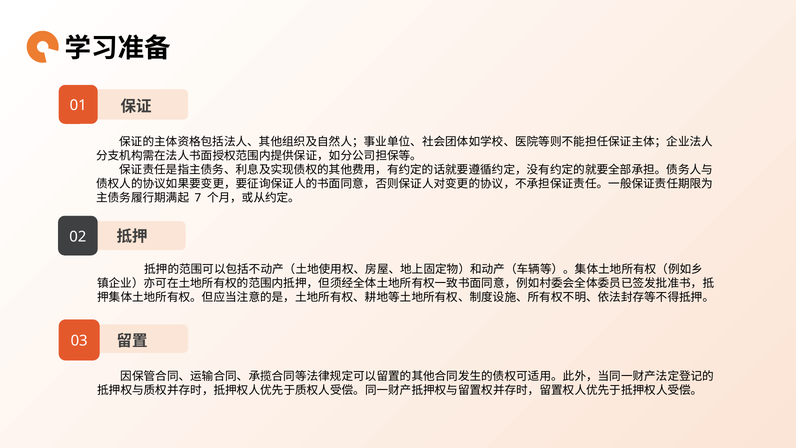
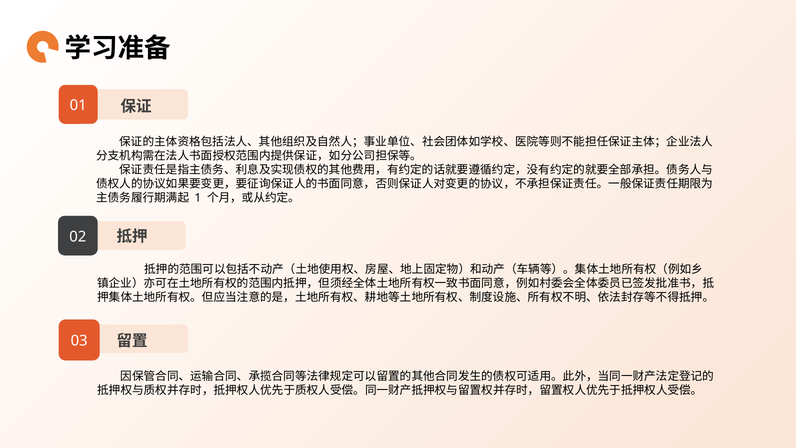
7: 7 -> 1
